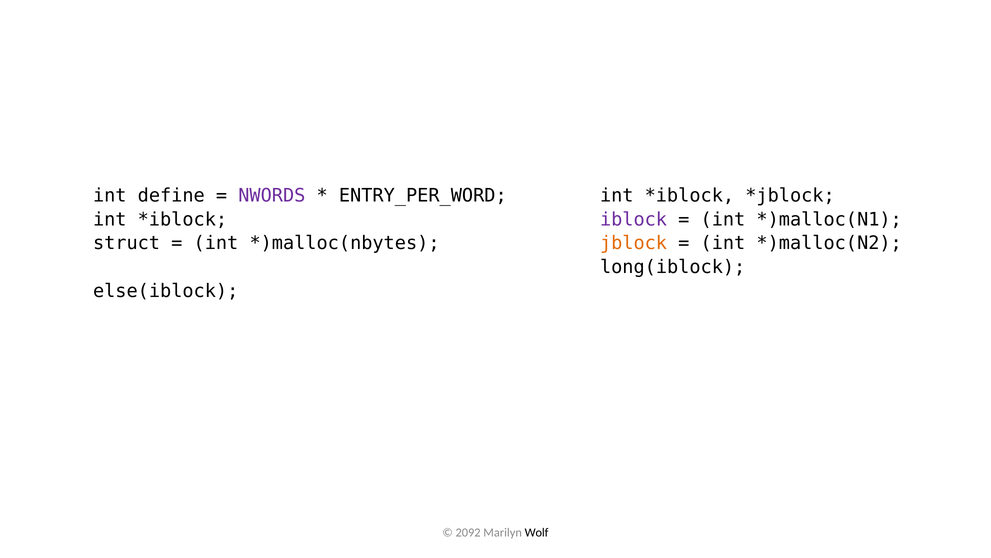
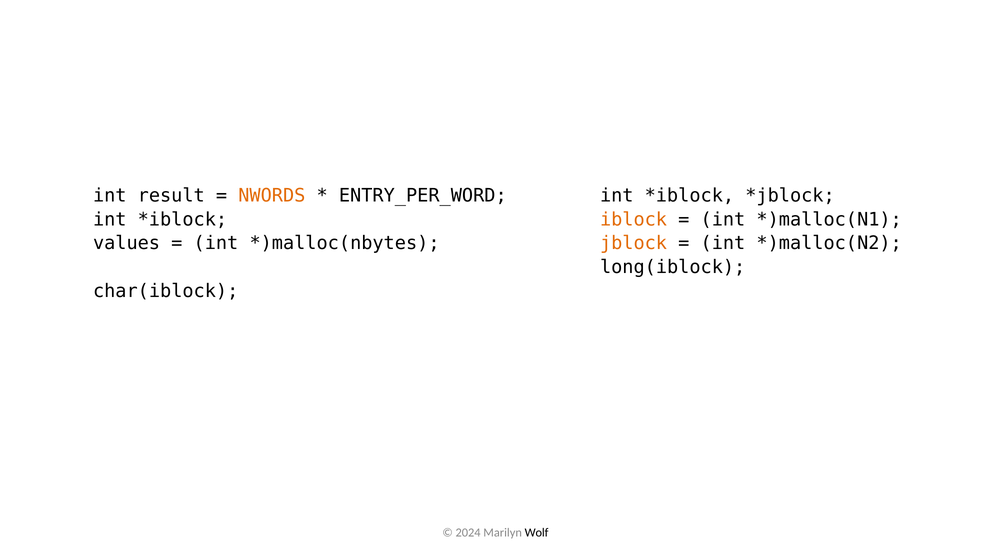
define: define -> result
NWORDS colour: purple -> orange
iblock colour: purple -> orange
struct: struct -> values
else(iblock: else(iblock -> char(iblock
2092: 2092 -> 2024
